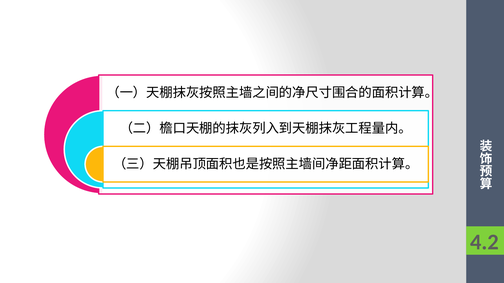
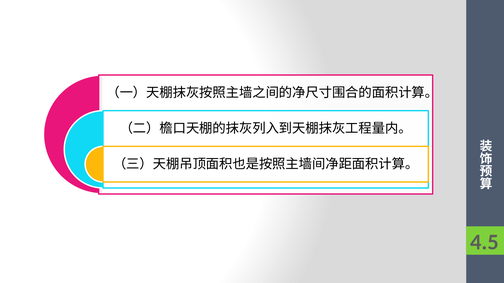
4.2: 4.2 -> 4.5
